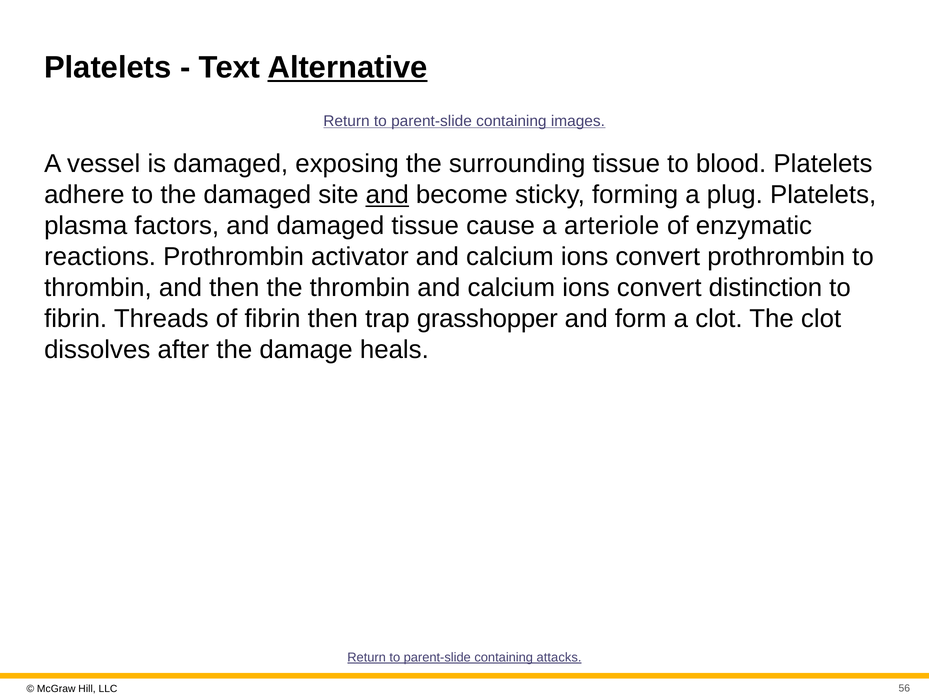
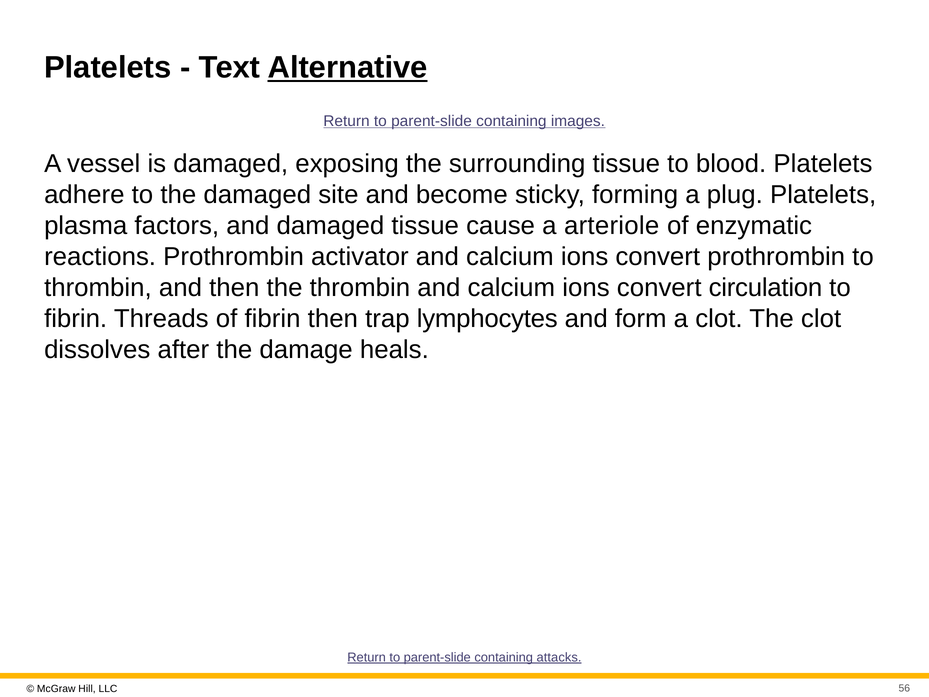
and at (387, 195) underline: present -> none
distinction: distinction -> circulation
grasshopper: grasshopper -> lymphocytes
